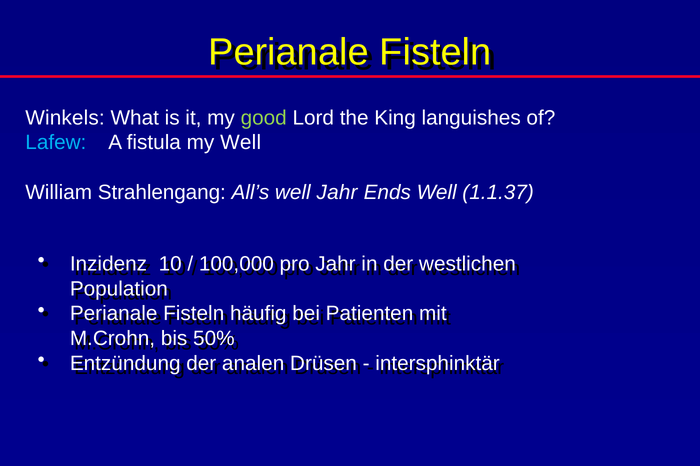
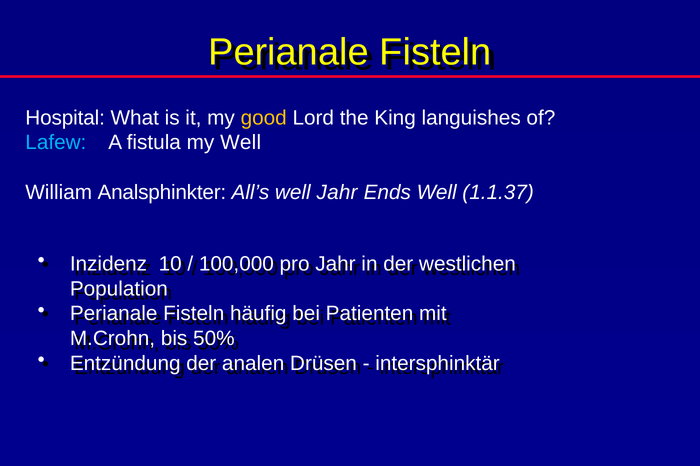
Winkels: Winkels -> Hospital
good colour: light green -> yellow
Strahlengang: Strahlengang -> Analsphinkter
